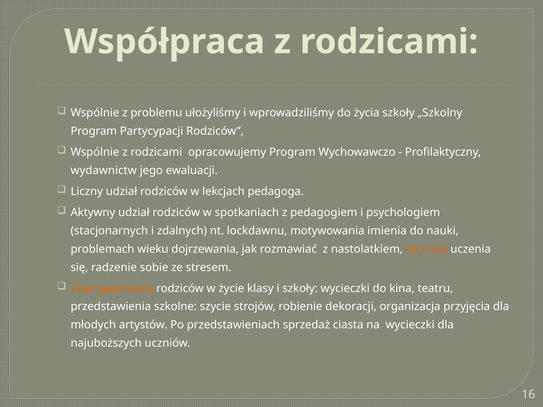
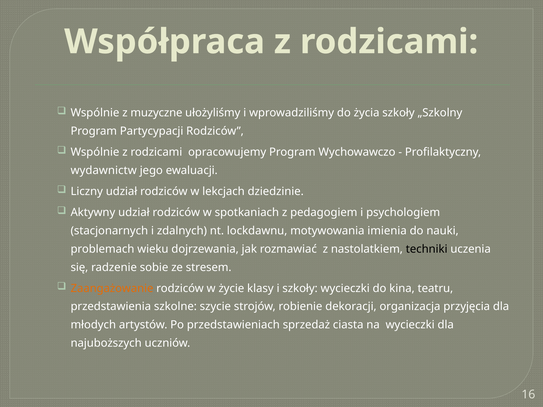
problemu: problemu -> muzyczne
pedagoga: pedagoga -> dziedzinie
techniki colour: orange -> black
